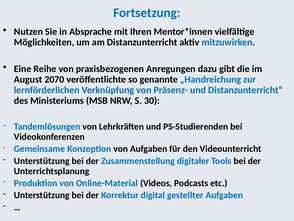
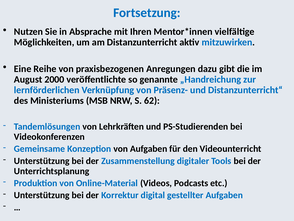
2070: 2070 -> 2000
30: 30 -> 62
